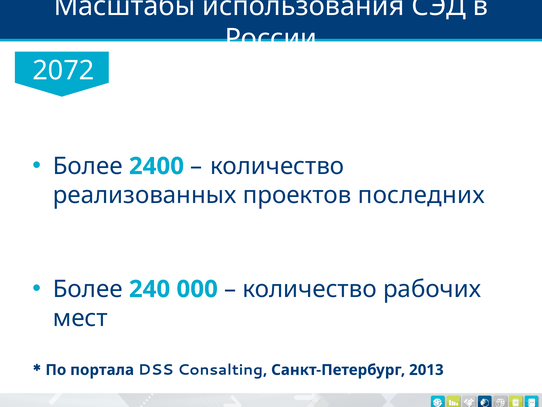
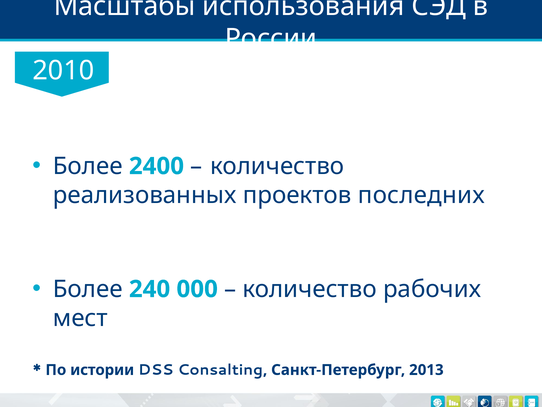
2072: 2072 -> 2010
портала: портала -> истории
